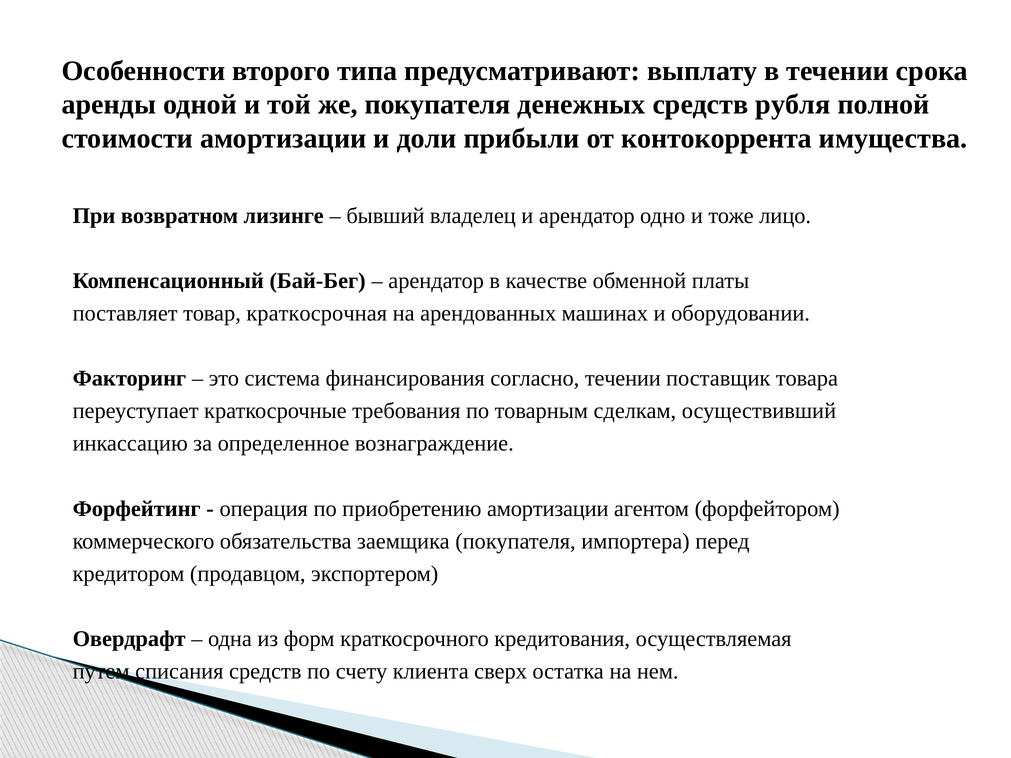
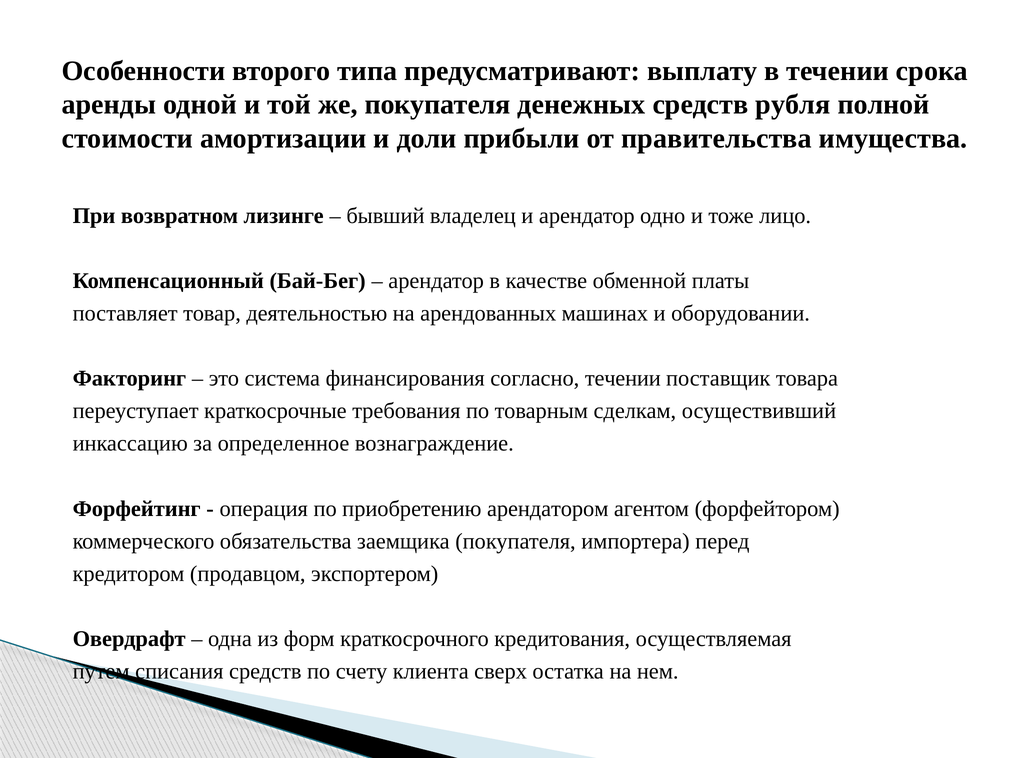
контокоррента: контокоррента -> правительства
краткосрочная: краткосрочная -> деятельностью
приобретению амортизации: амортизации -> арендатором
